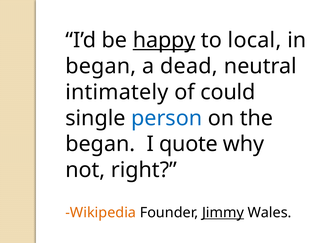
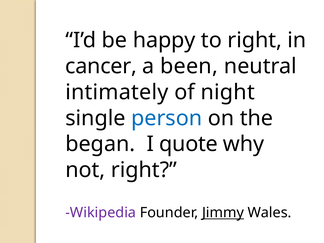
happy underline: present -> none
to local: local -> right
began at (101, 66): began -> cancer
dead: dead -> been
could: could -> night
Wikipedia colour: orange -> purple
